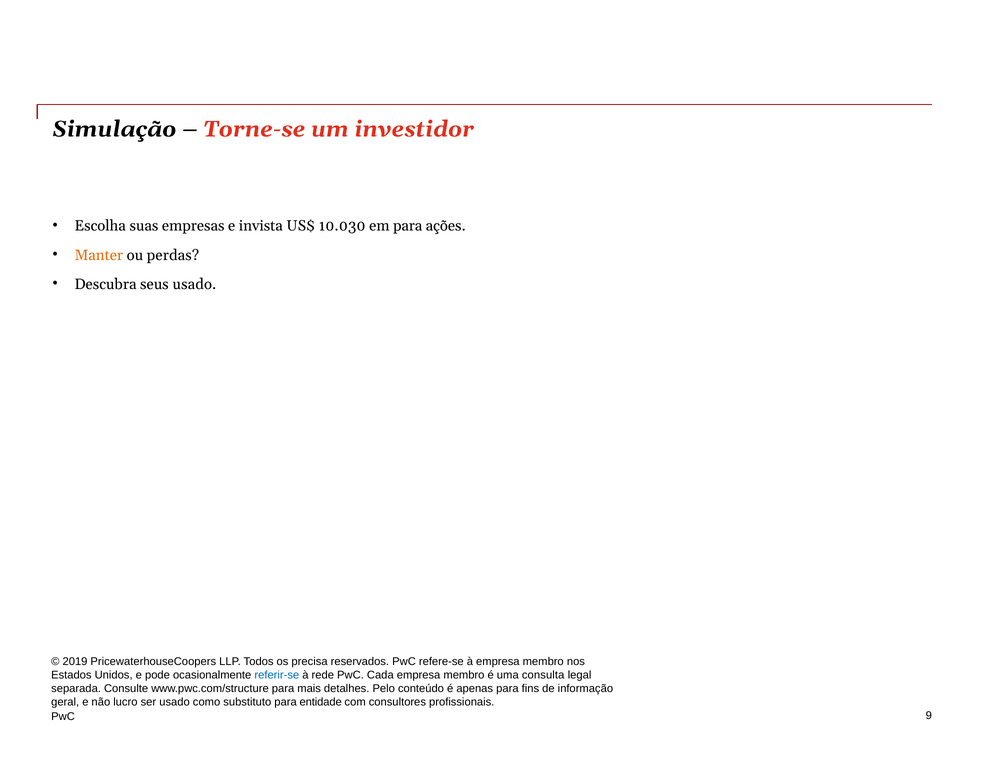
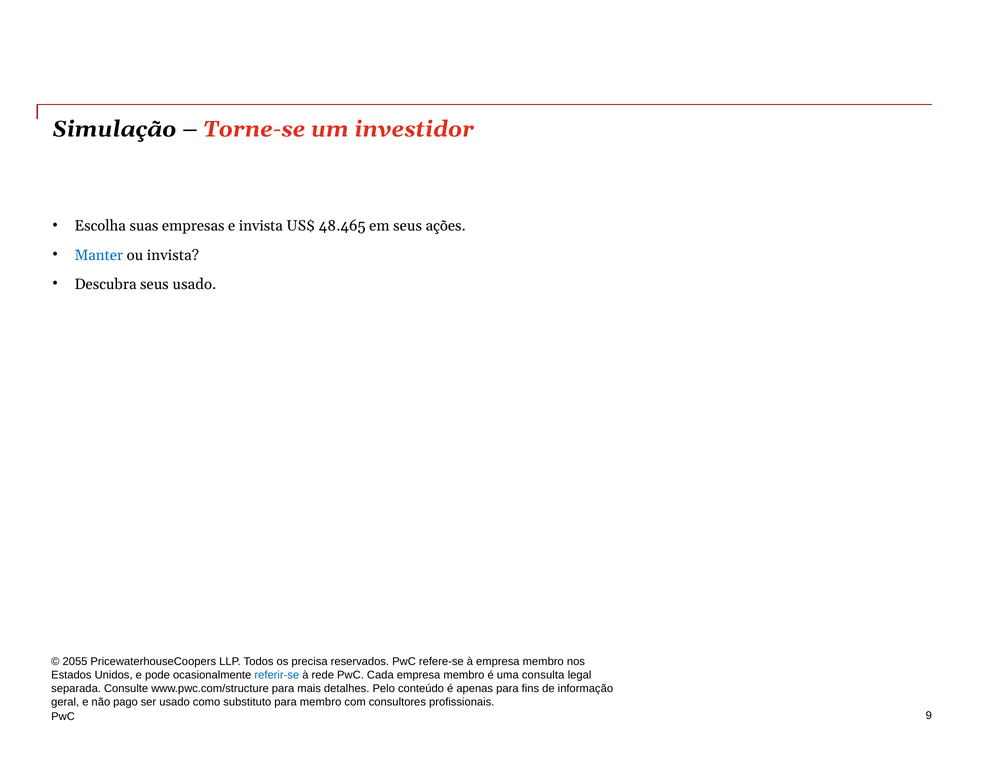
10.030: 10.030 -> 48.465
em para: para -> seus
Manter colour: orange -> blue
ou perdas: perdas -> invista
2019: 2019 -> 2055
lucro: lucro -> pago
para entidade: entidade -> membro
